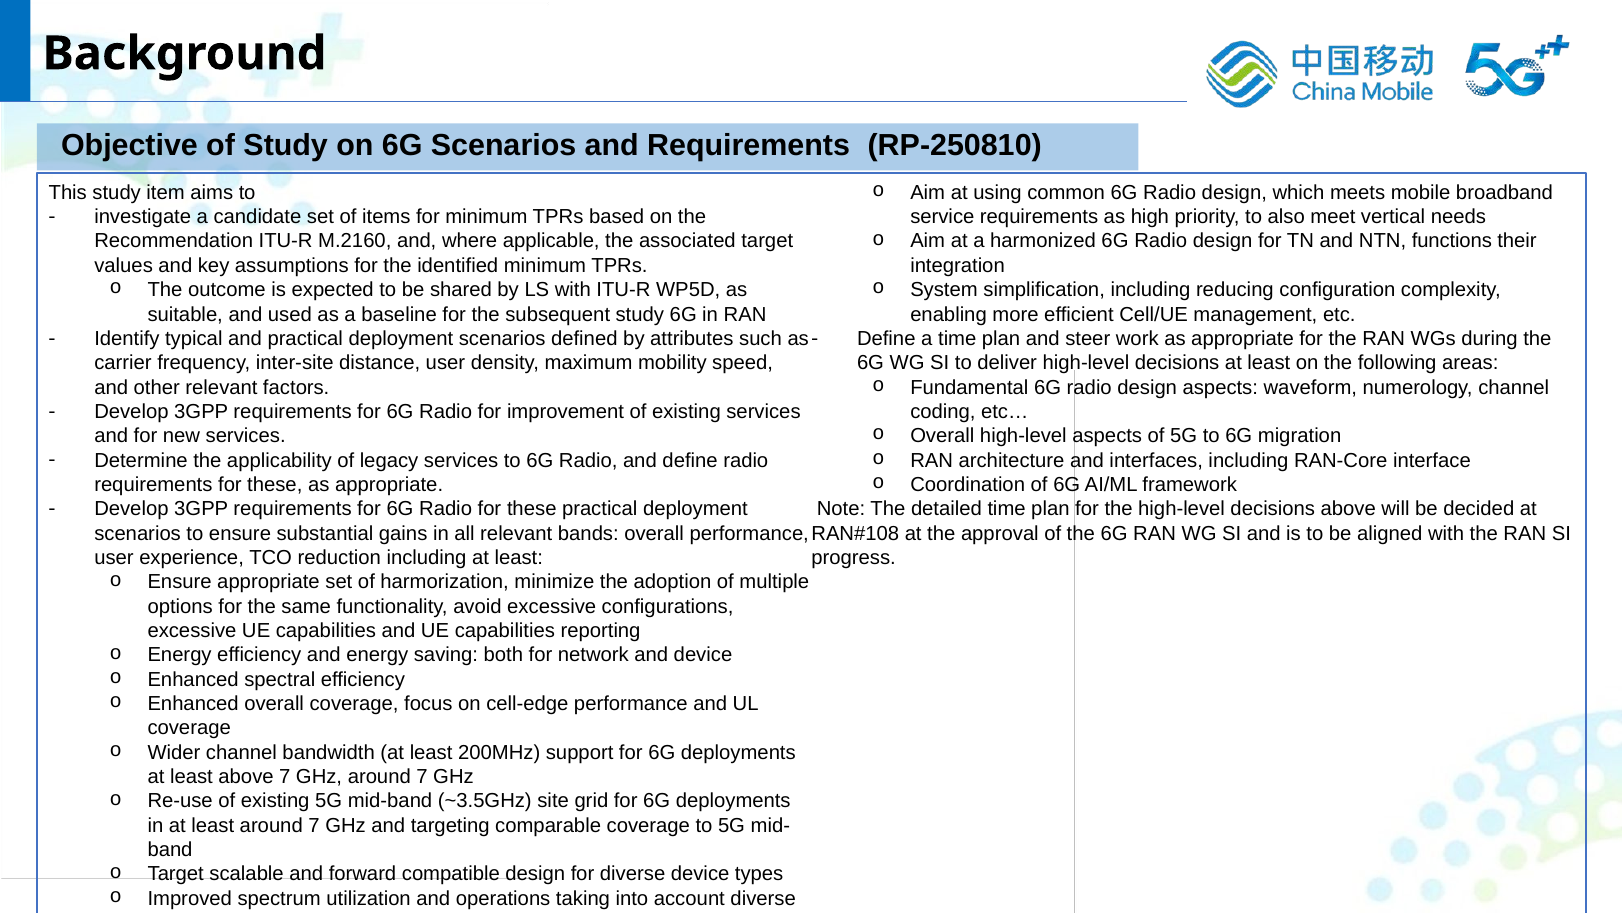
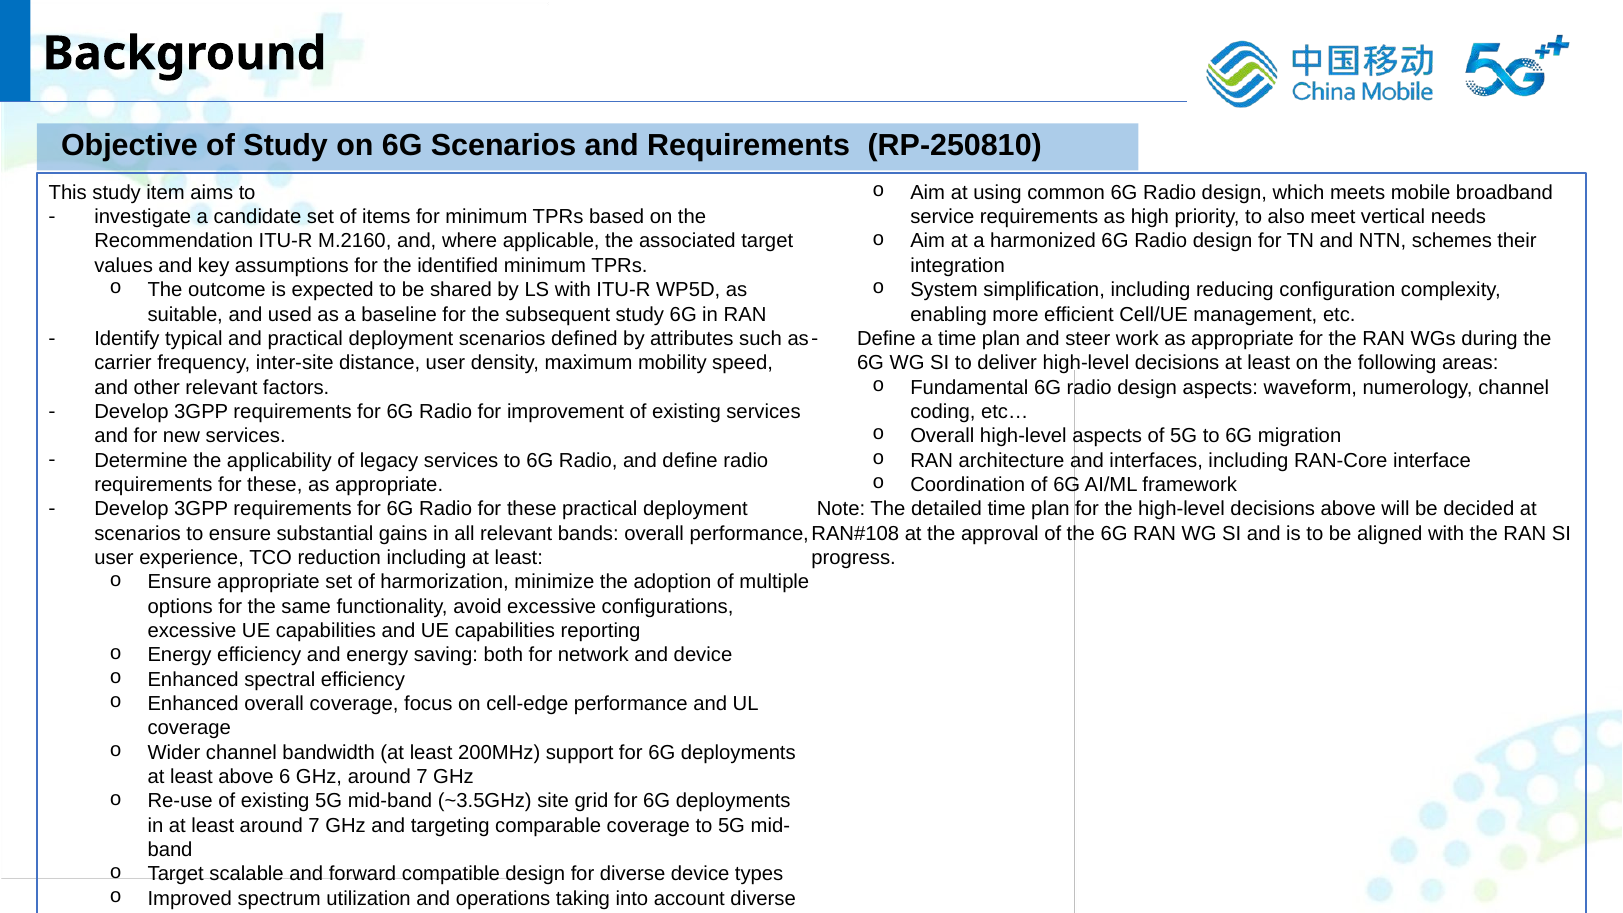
functions: functions -> schemes
above 7: 7 -> 6
